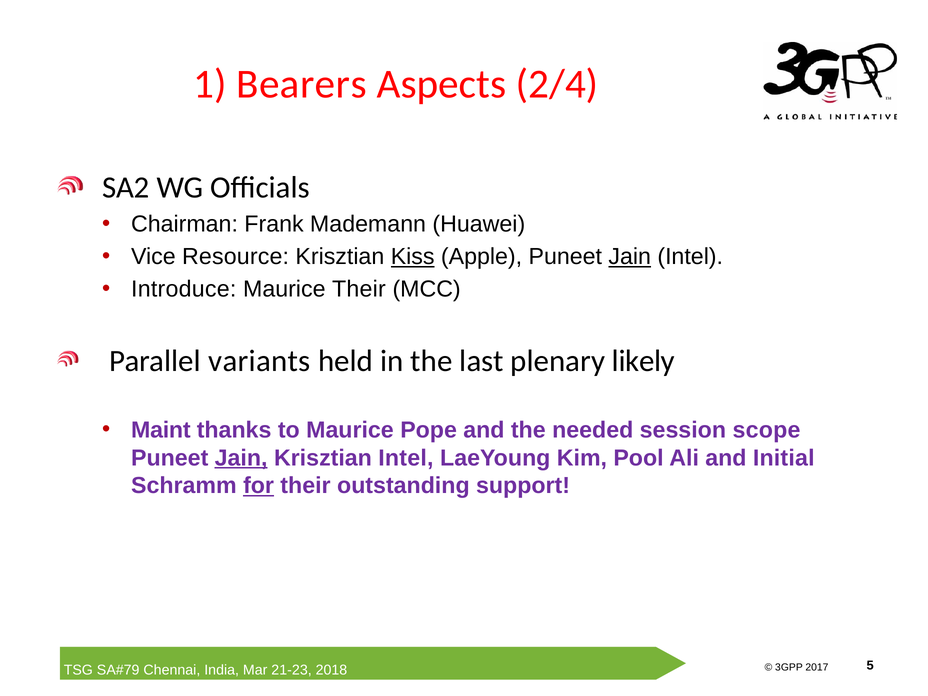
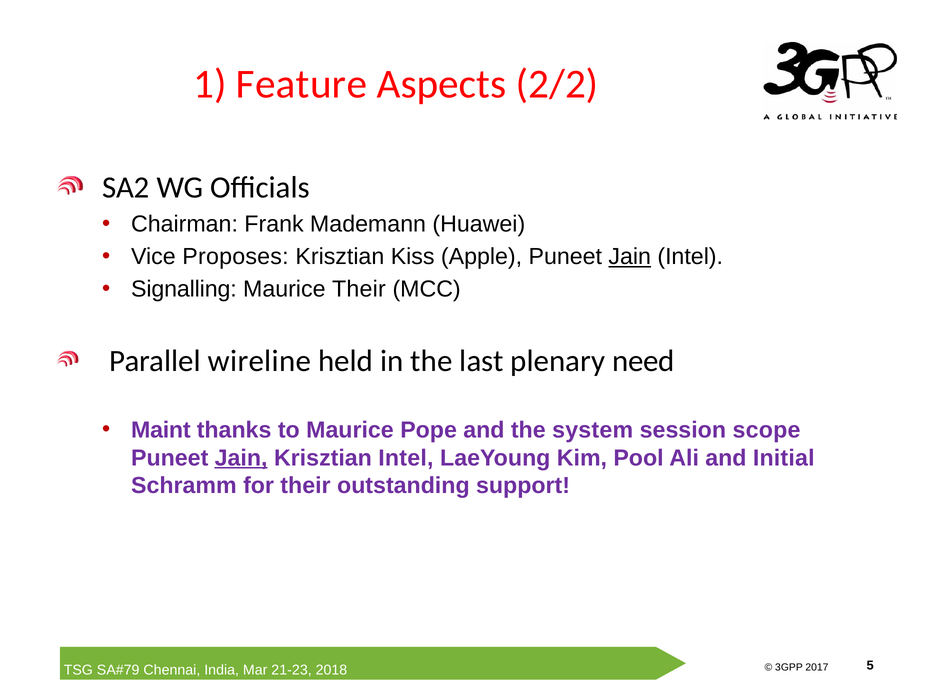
Bearers: Bearers -> Feature
2/4: 2/4 -> 2/2
Resource: Resource -> Proposes
Kiss underline: present -> none
Introduce: Introduce -> Signalling
variants: variants -> wireline
likely: likely -> need
needed: needed -> system
for underline: present -> none
